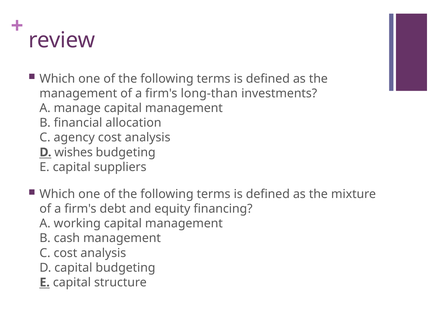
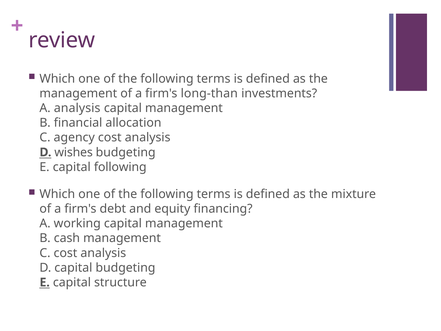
A manage: manage -> analysis
capital suppliers: suppliers -> following
